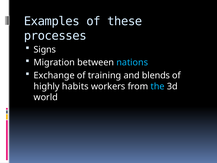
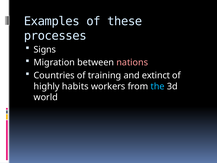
nations colour: light blue -> pink
Exchange: Exchange -> Countries
blends: blends -> extinct
